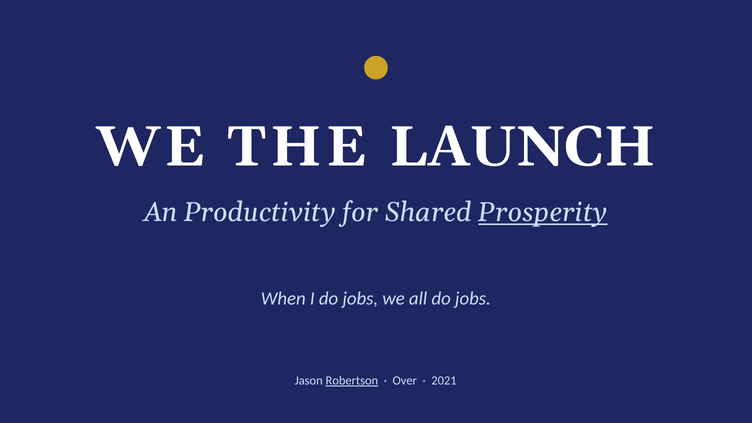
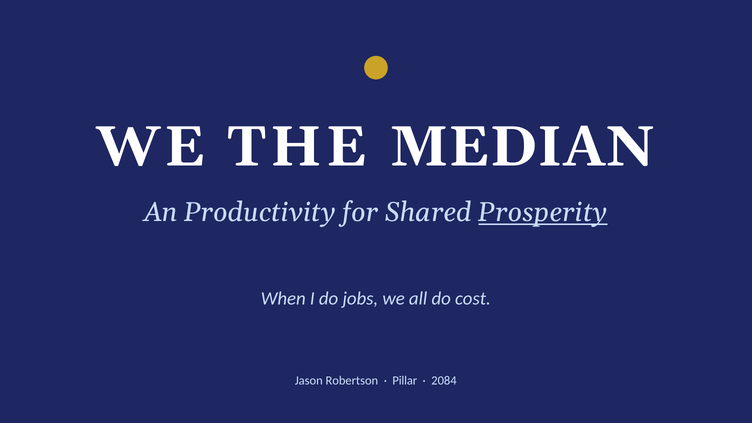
LAUNCH: LAUNCH -> MEDIAN
all do jobs: jobs -> cost
Robertson underline: present -> none
Over: Over -> Pillar
2021: 2021 -> 2084
